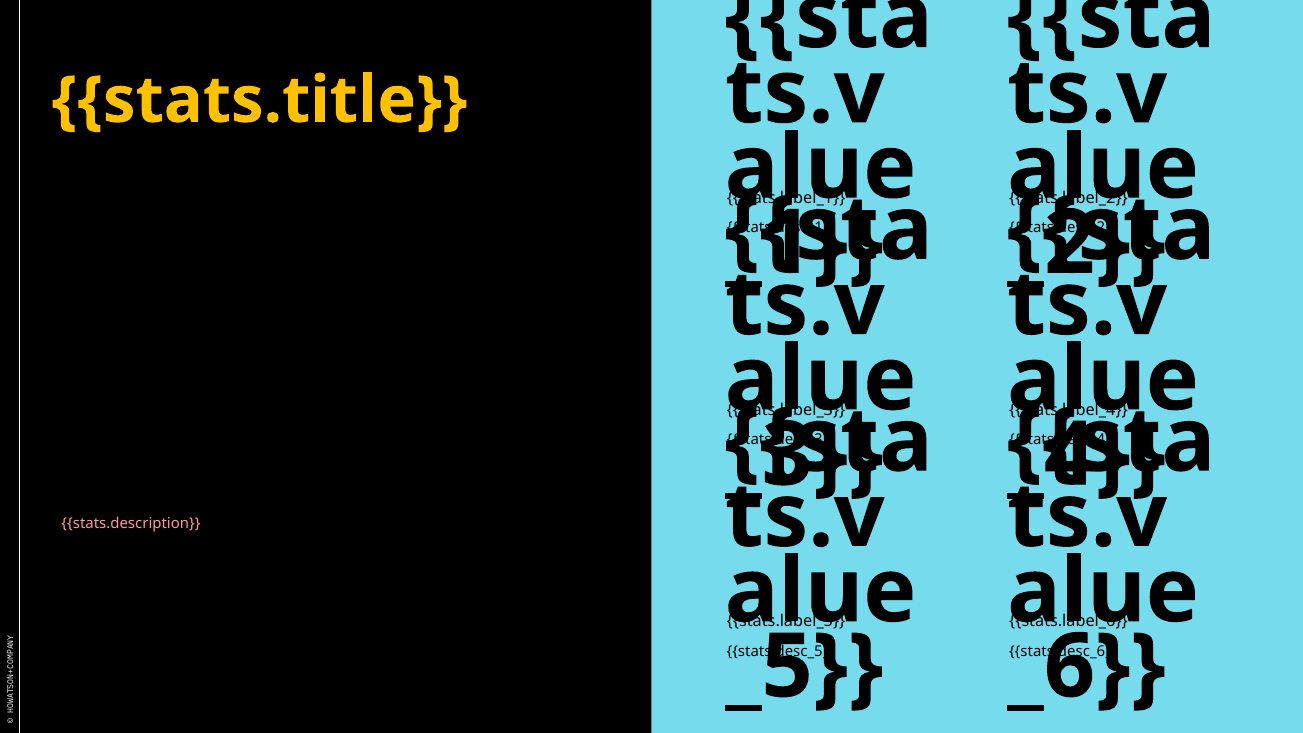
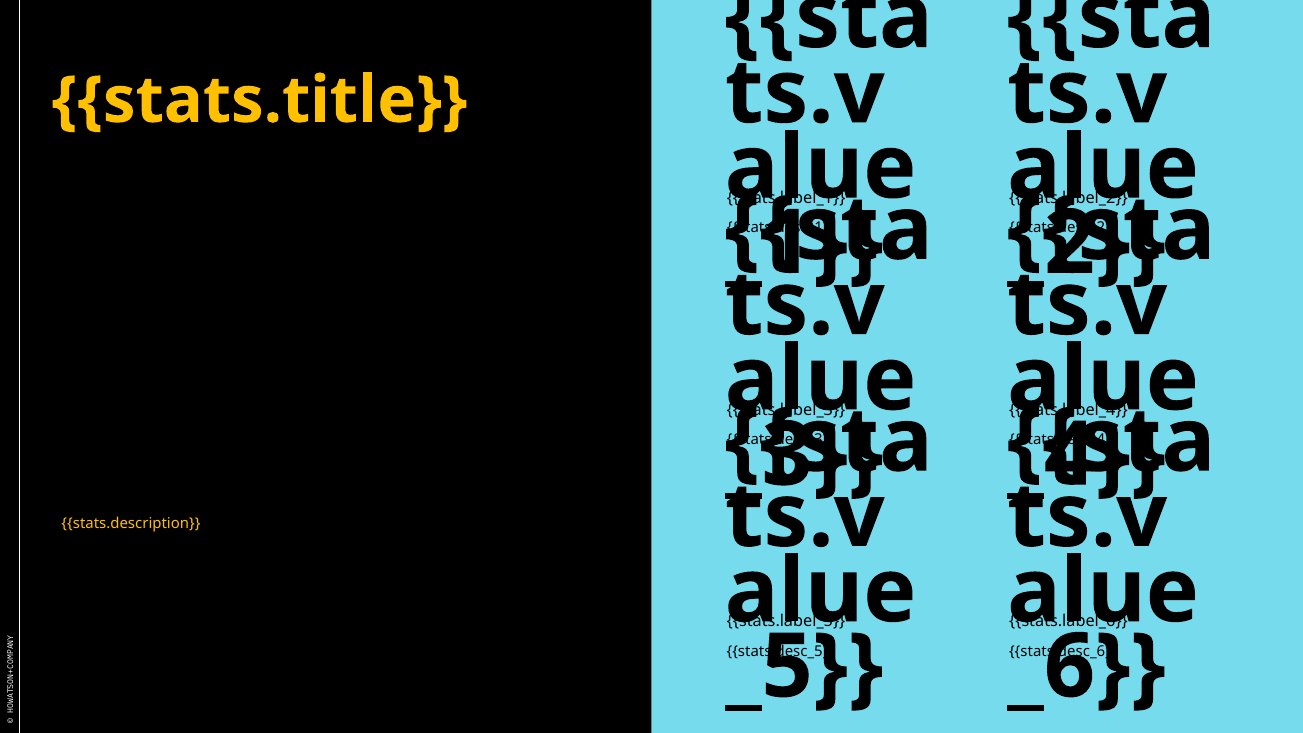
stats.description colour: pink -> yellow
